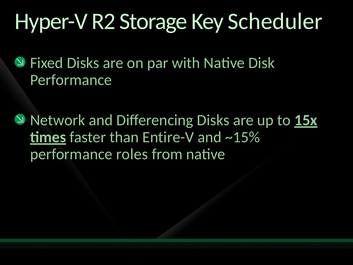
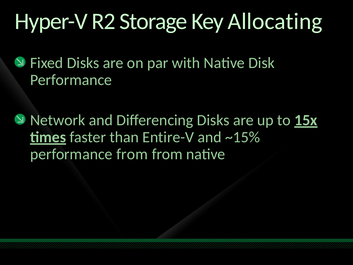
Scheduler: Scheduler -> Allocating
performance roles: roles -> from
